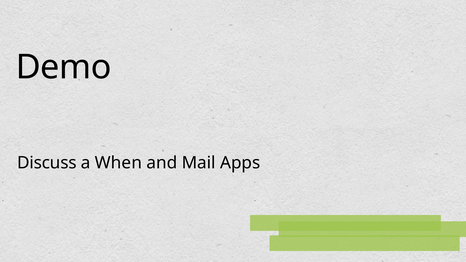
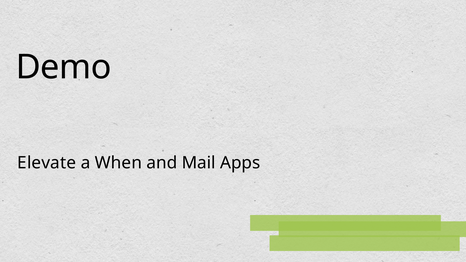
Discuss: Discuss -> Elevate
